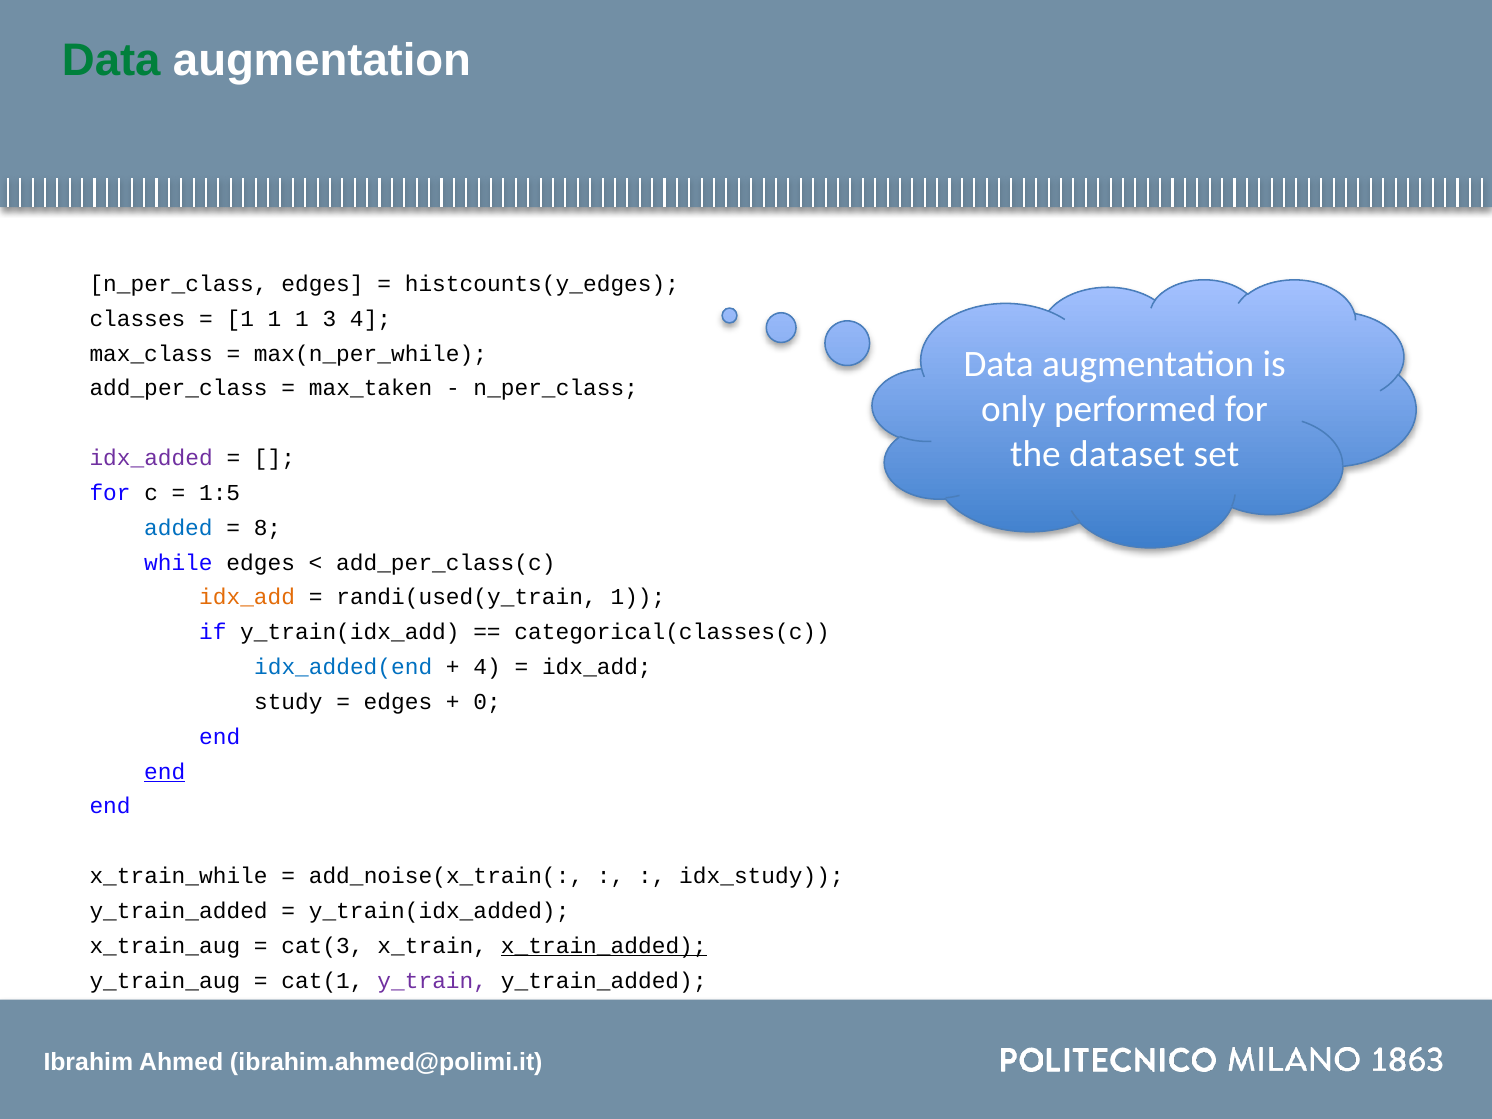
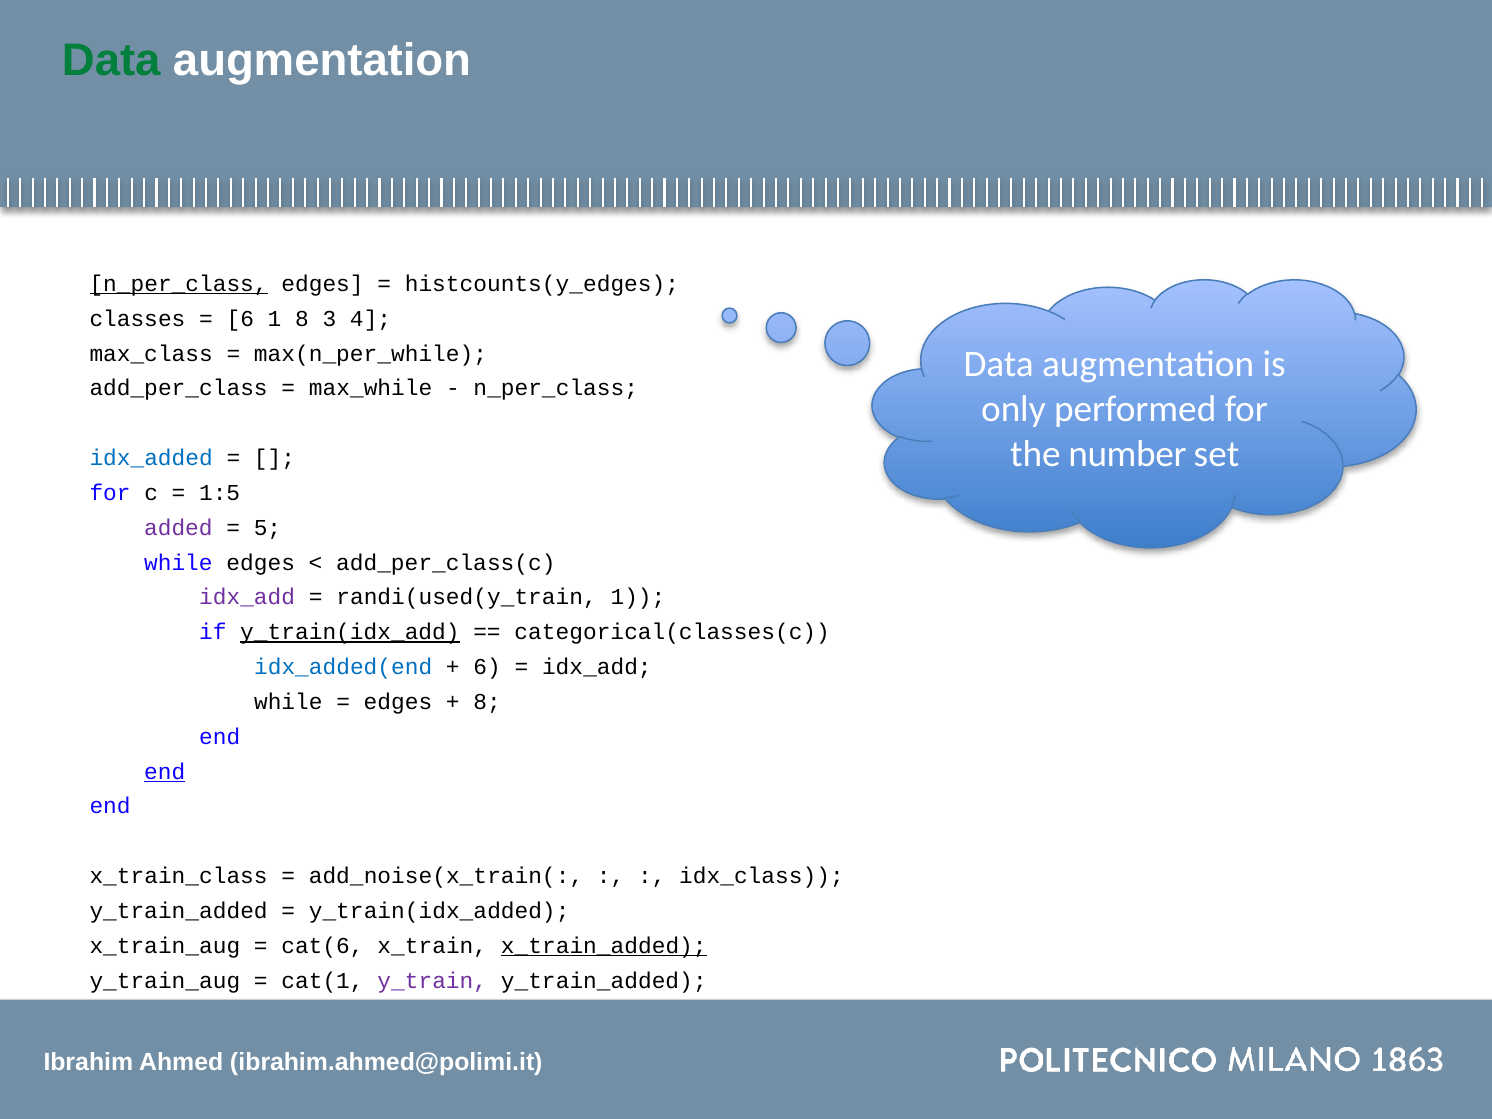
n_per_class at (179, 284) underline: none -> present
1 at (240, 319): 1 -> 6
1 at (302, 319): 1 -> 8
max_taken: max_taken -> max_while
dataset: dataset -> number
idx_added colour: purple -> blue
added colour: blue -> purple
8: 8 -> 5
idx_add at (247, 597) colour: orange -> purple
y_train(idx_add underline: none -> present
4 at (487, 667): 4 -> 6
study at (288, 702): study -> while
0 at (487, 702): 0 -> 8
x_train_while: x_train_while -> x_train_class
idx_study: idx_study -> idx_class
cat(3: cat(3 -> cat(6
